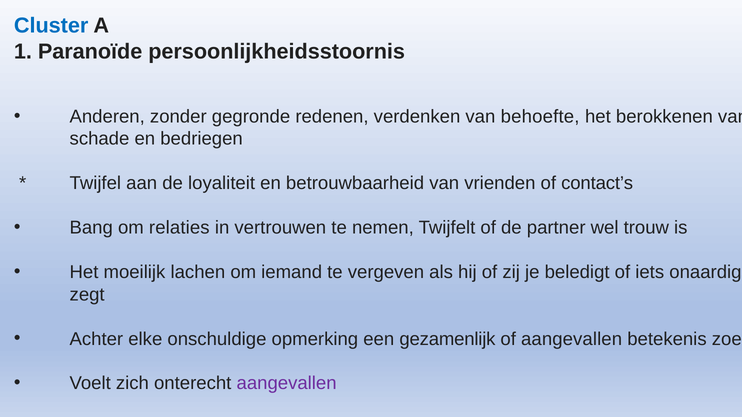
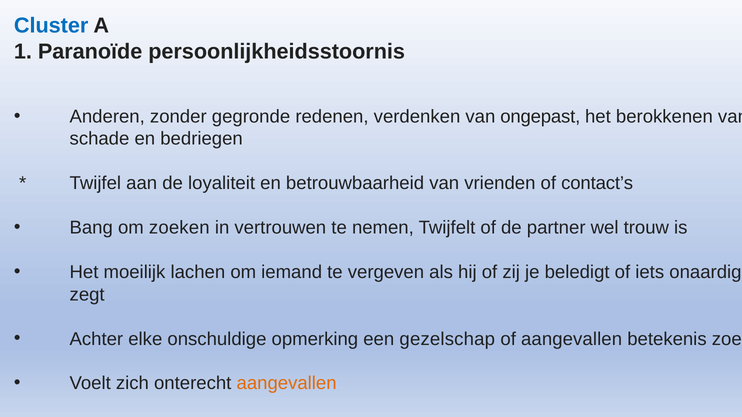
behoefte: behoefte -> ongepast
om relaties: relaties -> zoeken
gezamenlijk: gezamenlijk -> gezelschap
aangevallen at (287, 384) colour: purple -> orange
